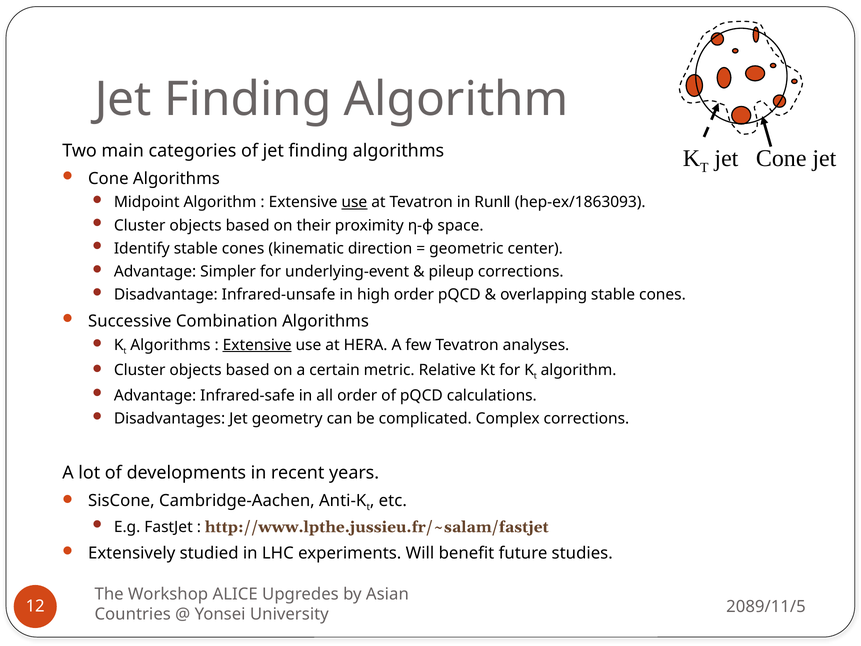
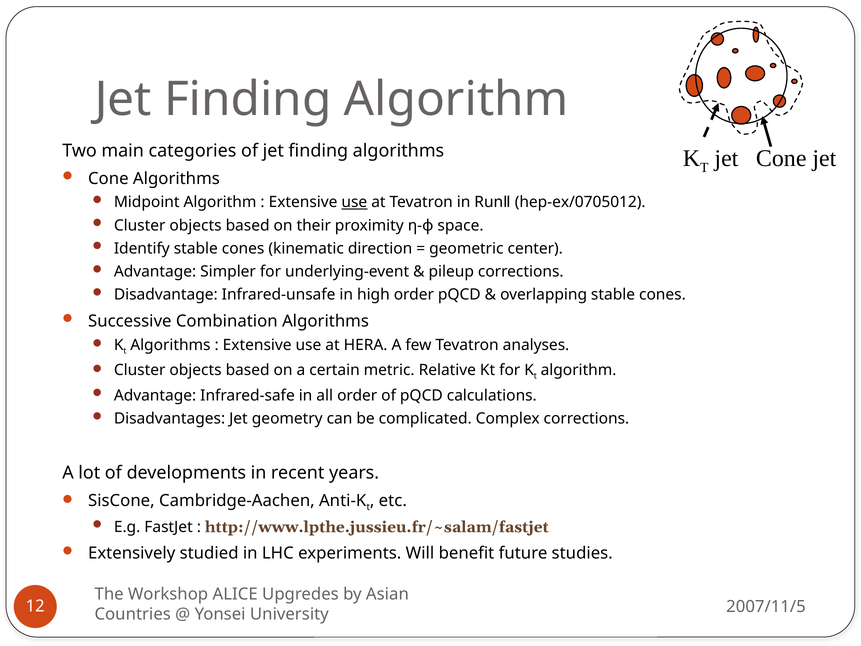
hep-ex/1863093: hep-ex/1863093 -> hep-ex/0705012
Extensive at (257, 345) underline: present -> none
2089/11/5: 2089/11/5 -> 2007/11/5
